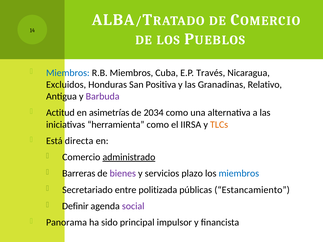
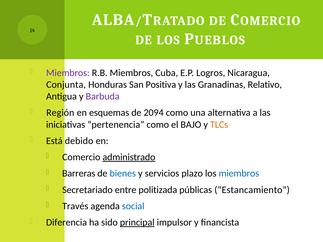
Miembros at (68, 73) colour: blue -> purple
Través: Través -> Logros
Excluidos: Excluidos -> Conjunta
Actitud: Actitud -> Región
asimetrías: asimetrías -> esquemas
2034: 2034 -> 2094
herramienta: herramienta -> pertenencia
IIRSA: IIRSA -> BAJO
directa: directa -> debido
bienes colour: purple -> blue
Definir: Definir -> Través
social colour: purple -> blue
Panorama: Panorama -> Diferencia
principal underline: none -> present
